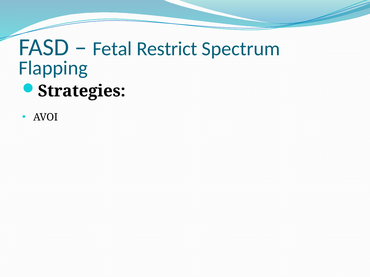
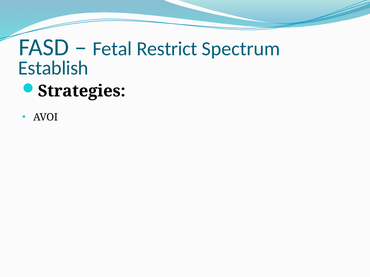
Flapping: Flapping -> Establish
